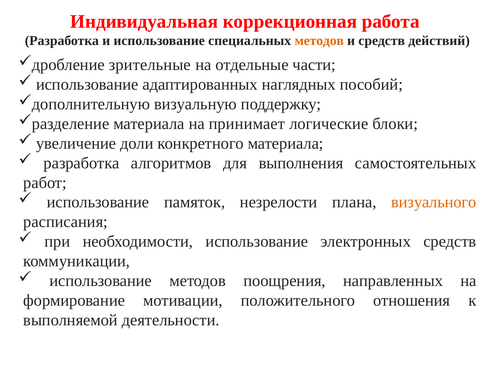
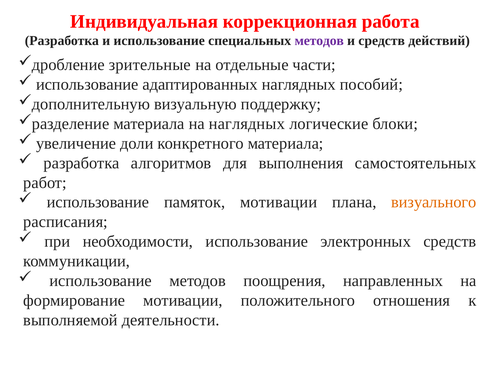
методов at (319, 41) colour: orange -> purple
на принимает: принимает -> наглядных
памяток незрелости: незрелости -> мотивации
